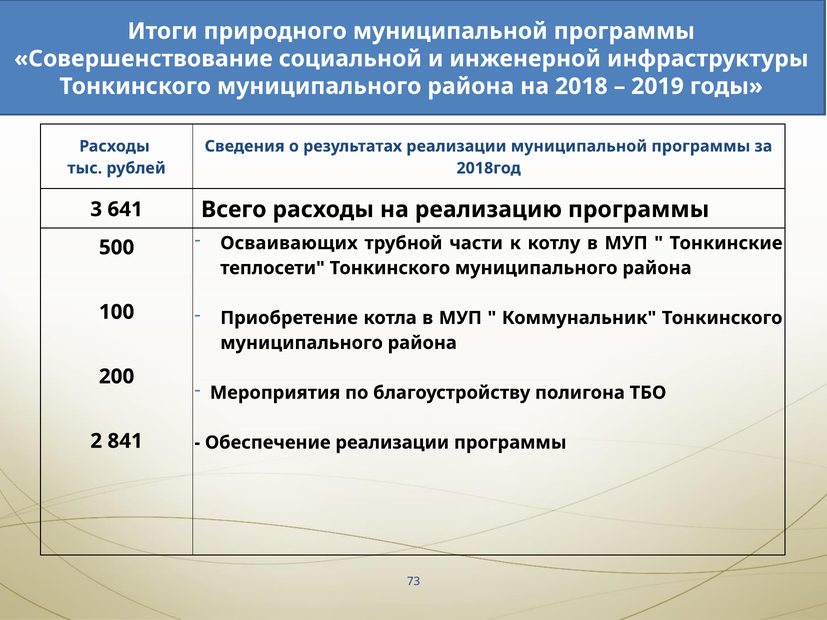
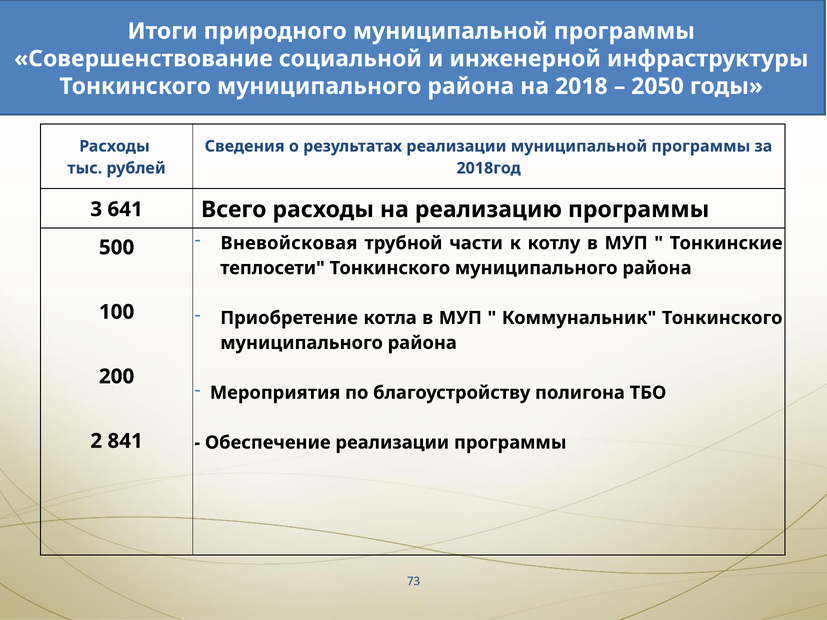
2019: 2019 -> 2050
Осваивающих: Осваивающих -> Вневойсковая
